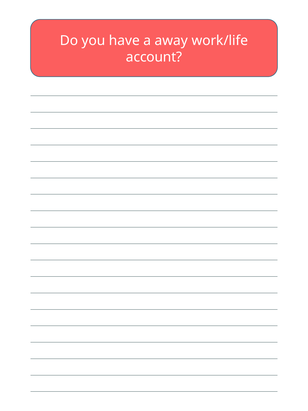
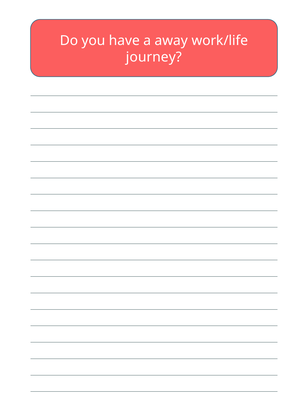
account: account -> journey
